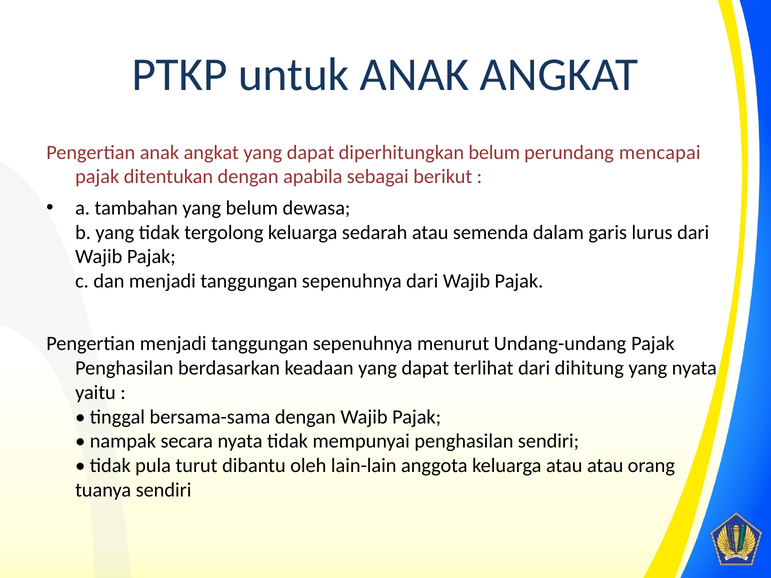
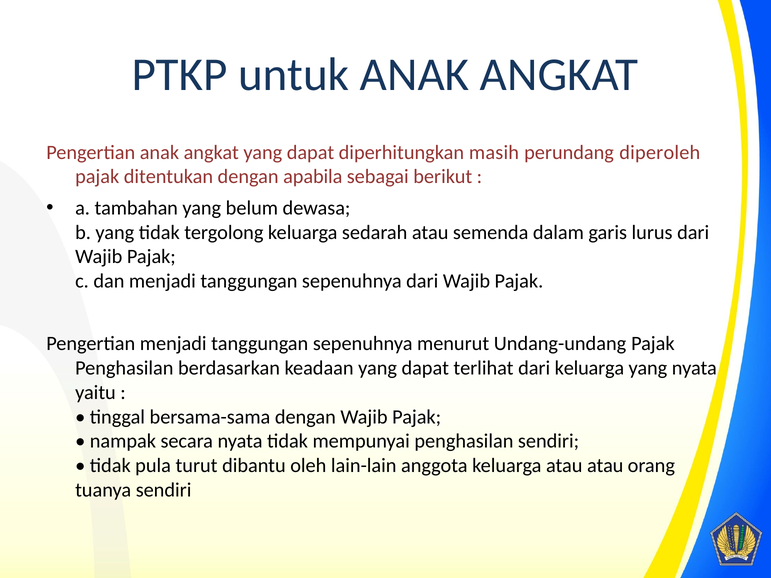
diperhitungkan belum: belum -> masih
mencapai: mencapai -> diperoleh
dari dihitung: dihitung -> keluarga
